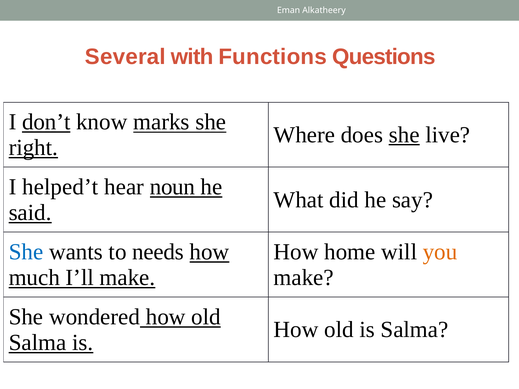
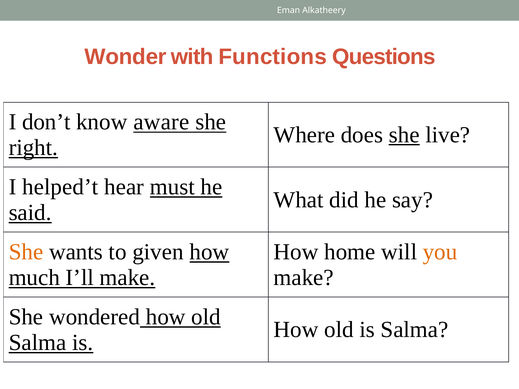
Several: Several -> Wonder
don’t underline: present -> none
marks: marks -> aware
noun: noun -> must
She at (26, 252) colour: blue -> orange
needs: needs -> given
